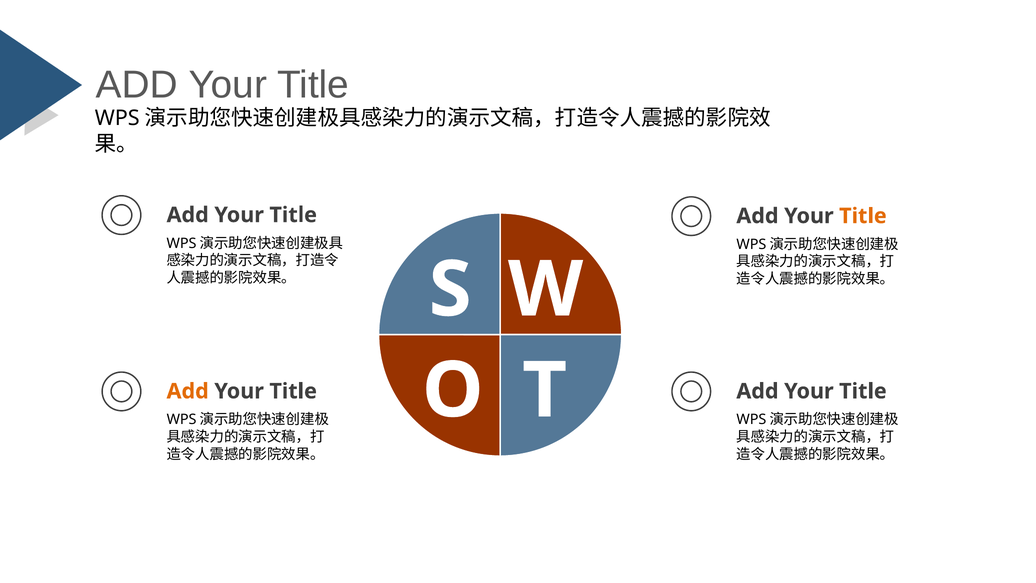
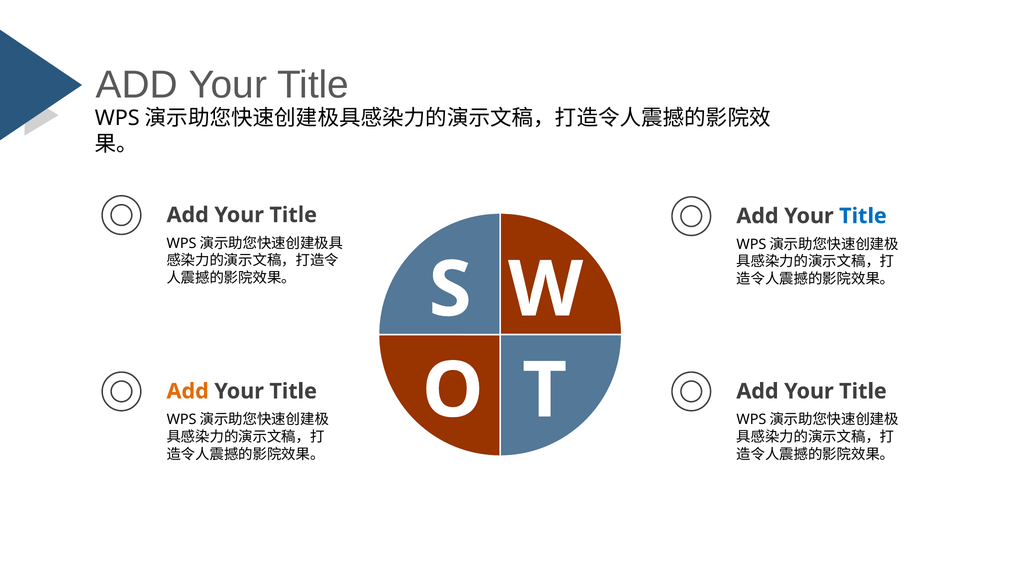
Title at (863, 216) colour: orange -> blue
